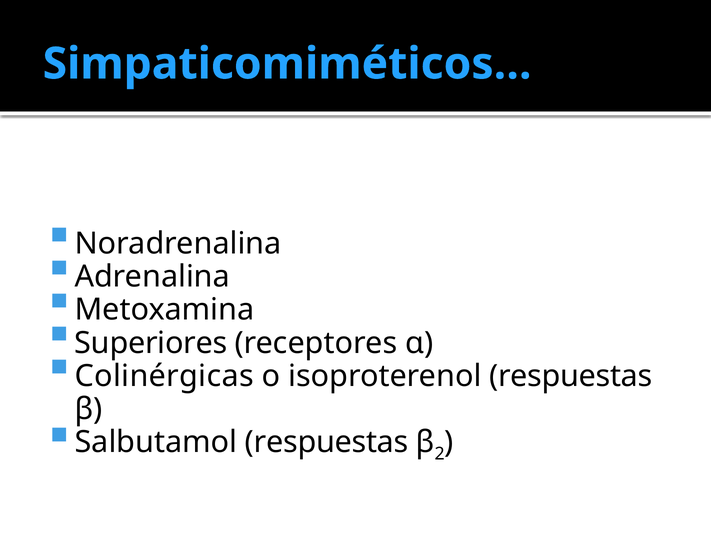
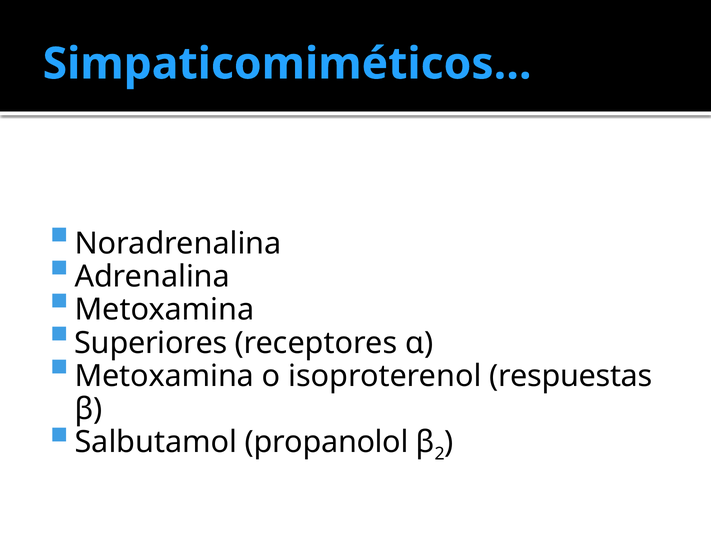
Colinérgicas at (164, 376): Colinérgicas -> Metoxamina
Salbutamol respuestas: respuestas -> propanolol
